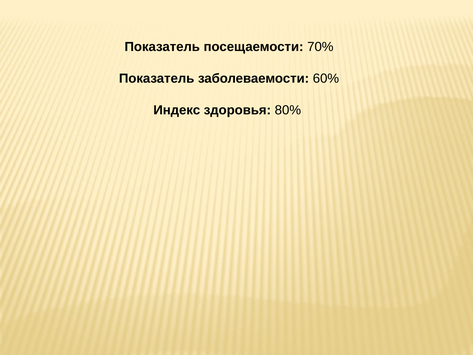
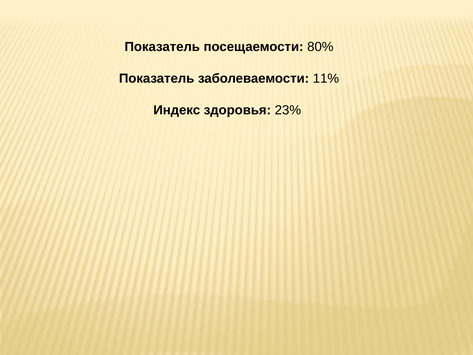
70%: 70% -> 80%
60%: 60% -> 11%
80%: 80% -> 23%
